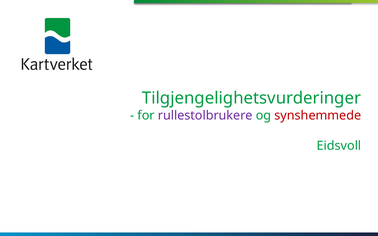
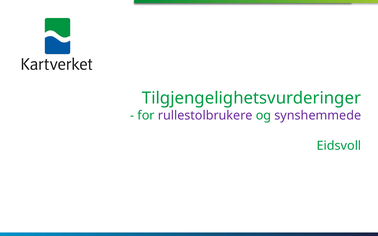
synshemmede colour: red -> purple
